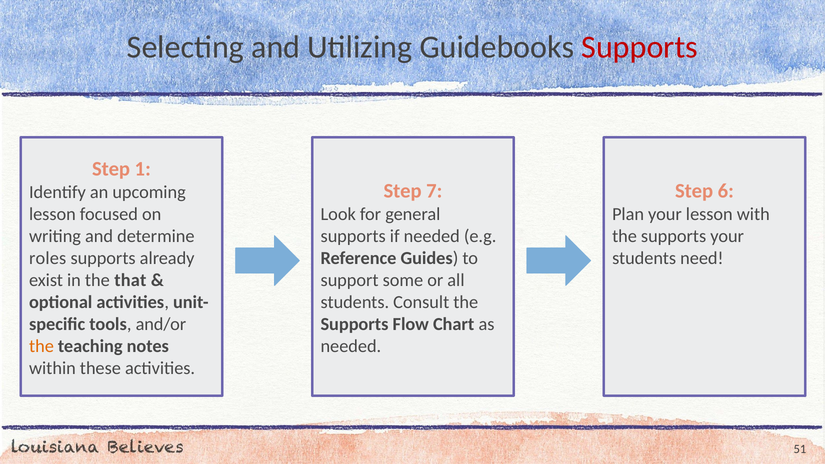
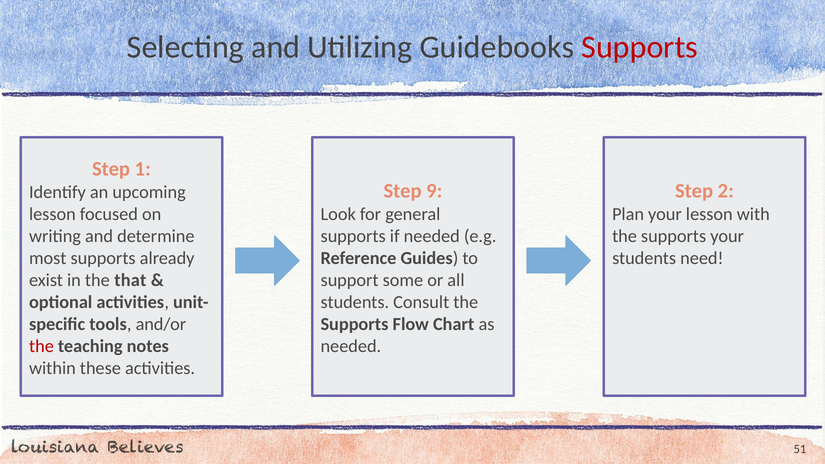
7: 7 -> 9
6: 6 -> 2
roles: roles -> most
the at (41, 346) colour: orange -> red
